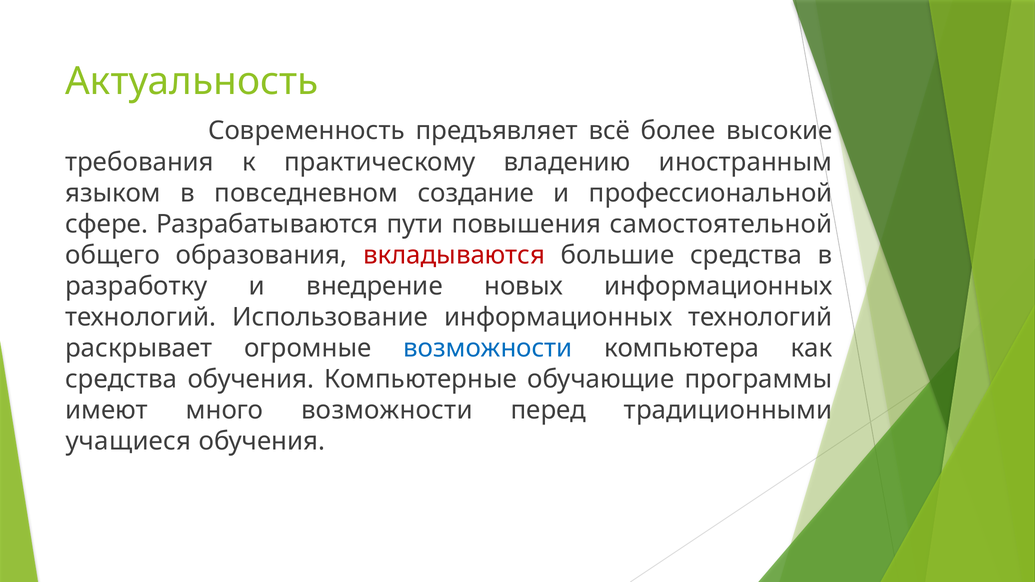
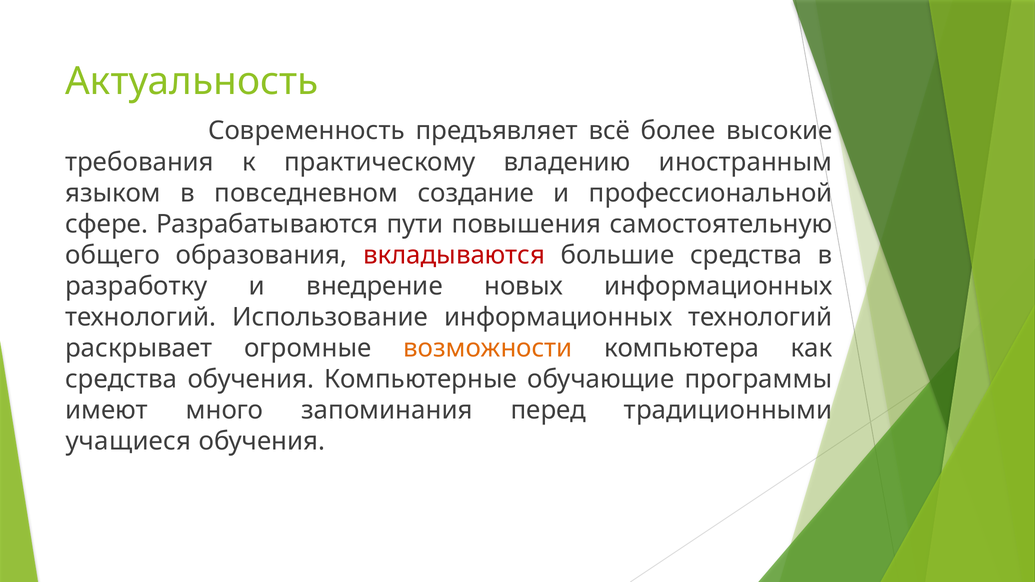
самостоятельной: самостоятельной -> самостоятельную
возможности at (488, 348) colour: blue -> orange
много возможности: возможности -> запоминания
